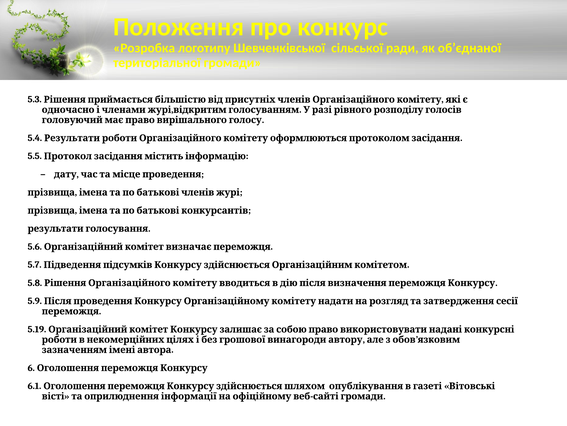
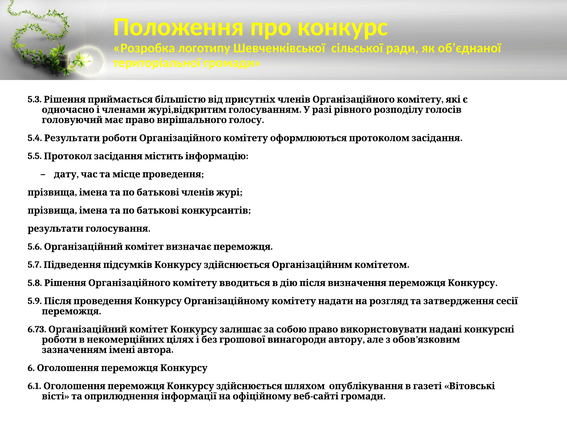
5.19: 5.19 -> 6.73
